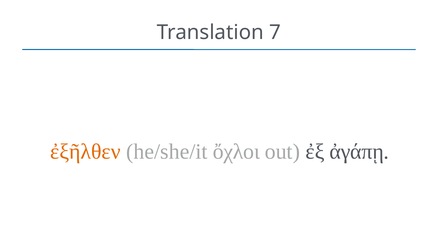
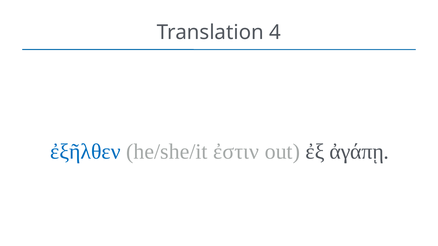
7: 7 -> 4
ἐξῆλθεν colour: orange -> blue
ὄχλοι: ὄχλοι -> ἐστιν
